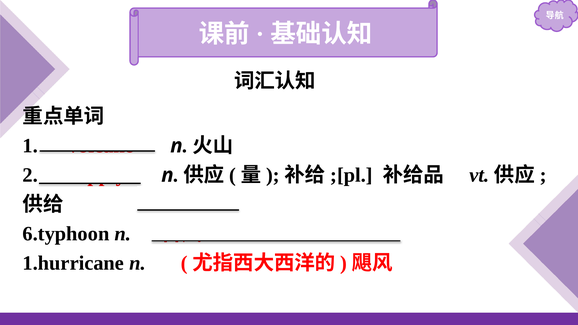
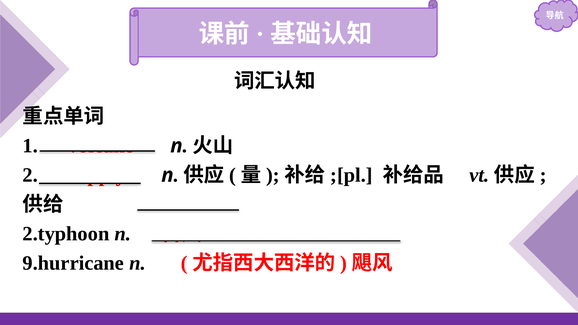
6.typhoon: 6.typhoon -> 2.typhoon
1.hurricane: 1.hurricane -> 9.hurricane
